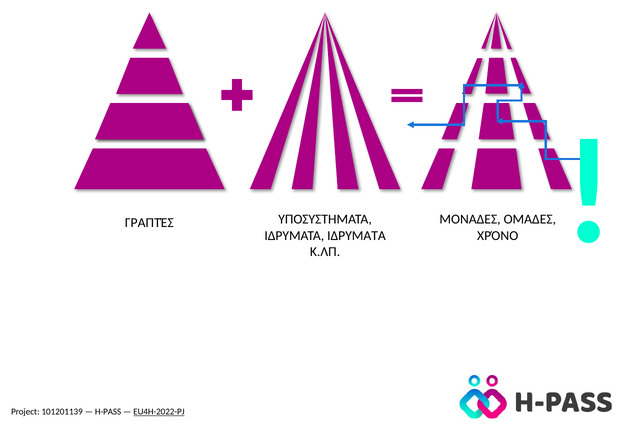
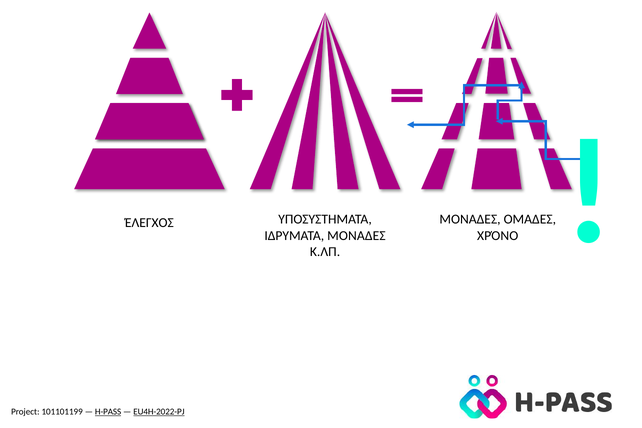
ΓΡΑΠΤΈΣ: ΓΡΑΠΤΈΣ -> ΈΛΕΓΧΟΣ
ΙΔΡΥΜΑΤΑ ΙΔΡΥΜΑΤΑ: ΙΔΡΥΜΑΤΑ -> ΜΟΝΑΔΕΣ
101201139: 101201139 -> 101101199
H-PASS underline: none -> present
